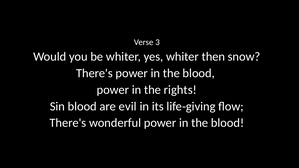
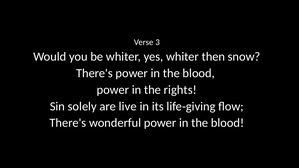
Sin blood: blood -> solely
evil: evil -> live
